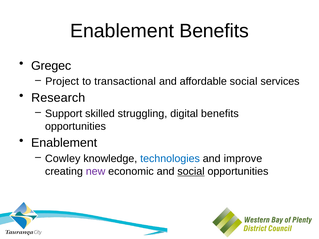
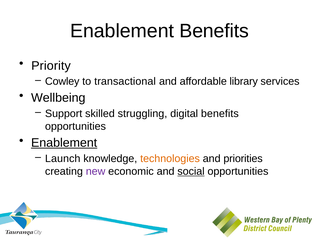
Gregec: Gregec -> Priority
Project: Project -> Cowley
affordable social: social -> library
Research: Research -> Wellbeing
Enablement at (64, 143) underline: none -> present
Cowley: Cowley -> Launch
technologies colour: blue -> orange
improve: improve -> priorities
